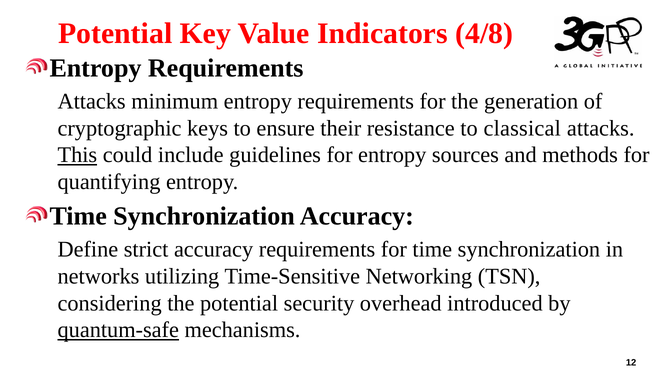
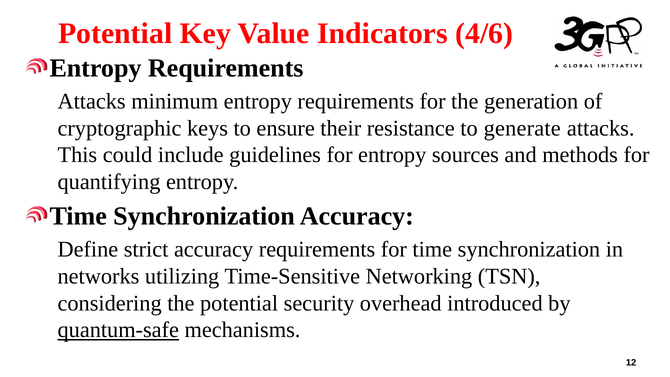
4/8: 4/8 -> 4/6
classical: classical -> generate
This underline: present -> none
